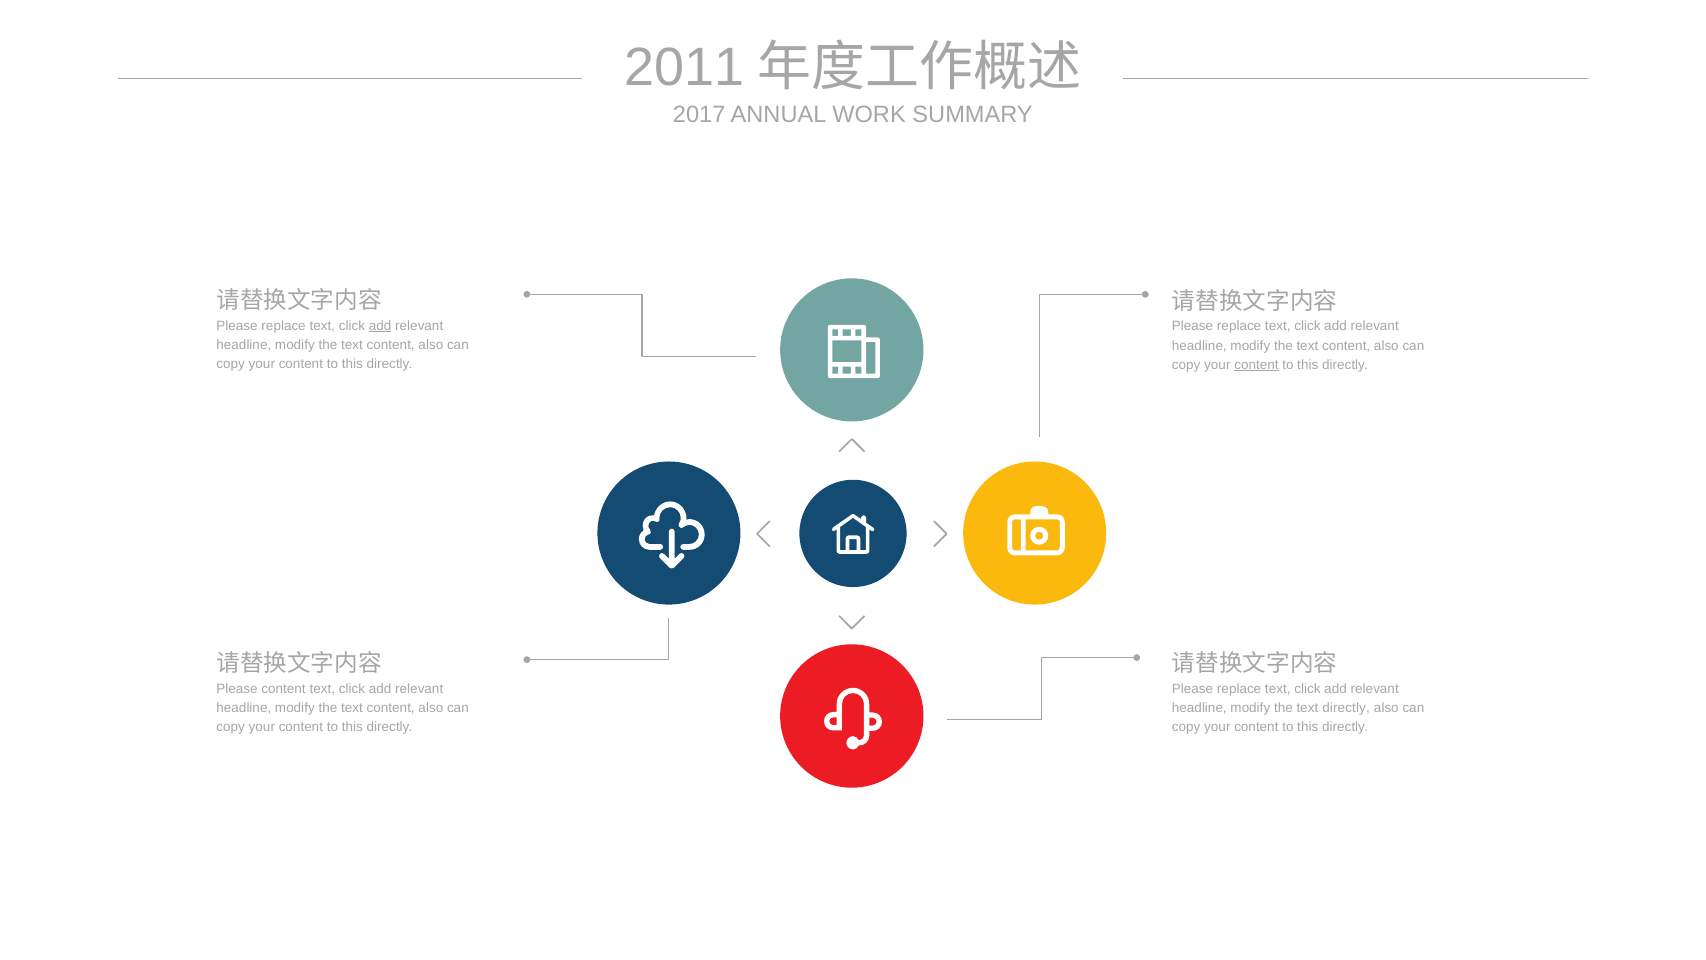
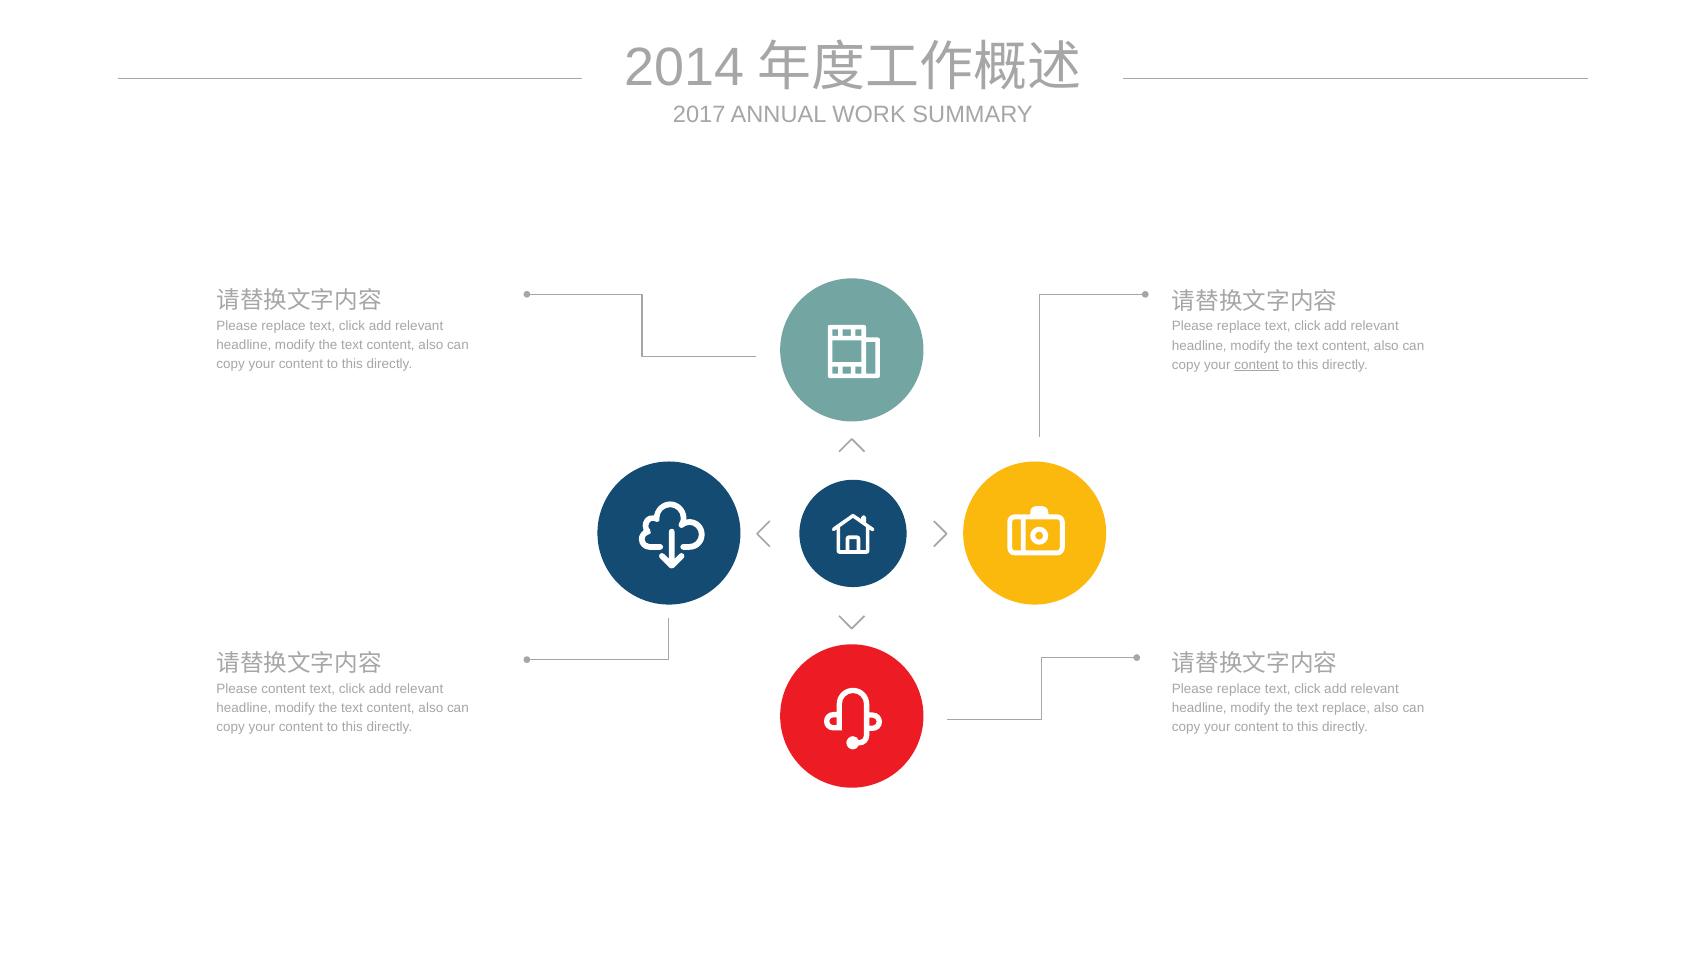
2011: 2011 -> 2014
add at (380, 326) underline: present -> none
text directly: directly -> replace
